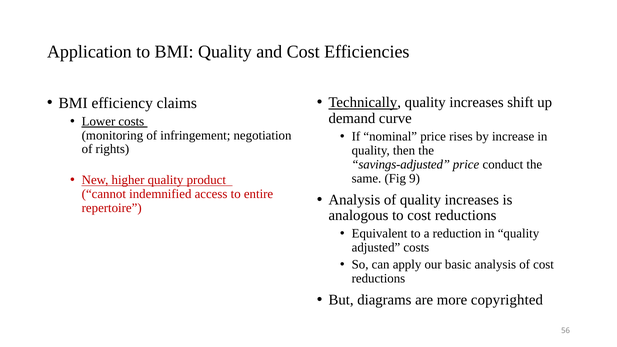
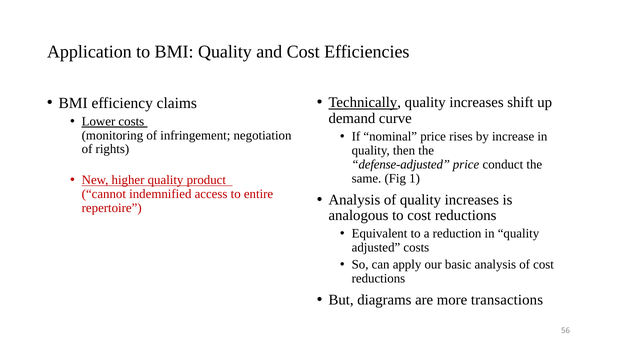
savings-adjusted: savings-adjusted -> defense-adjusted
9: 9 -> 1
copyrighted: copyrighted -> transactions
